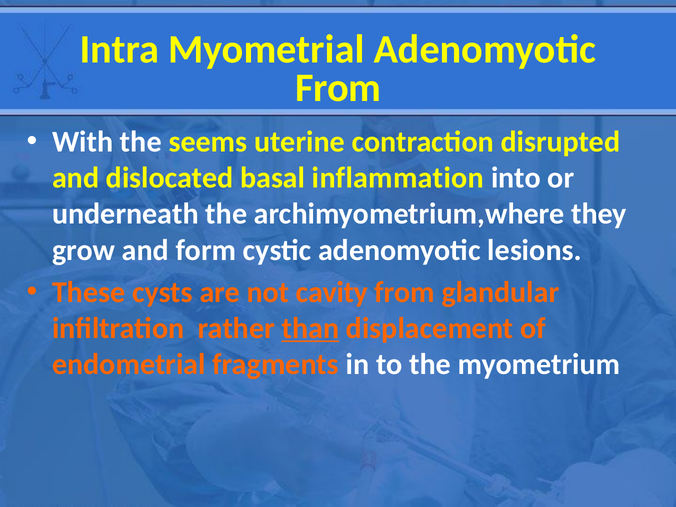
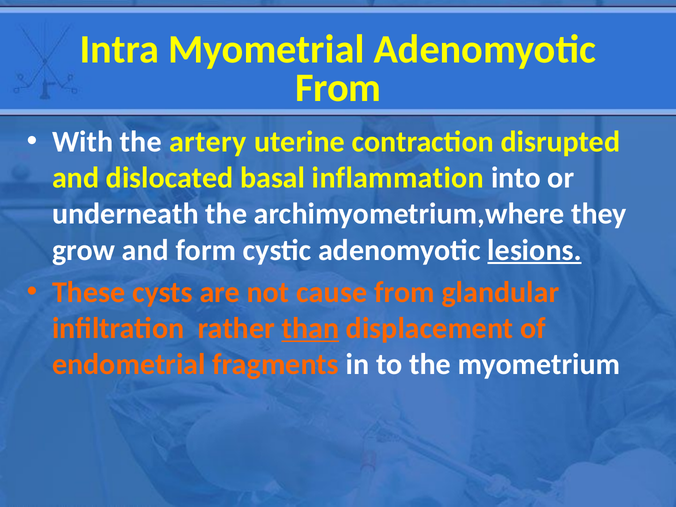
seems: seems -> artery
lesions underline: none -> present
cavity: cavity -> cause
